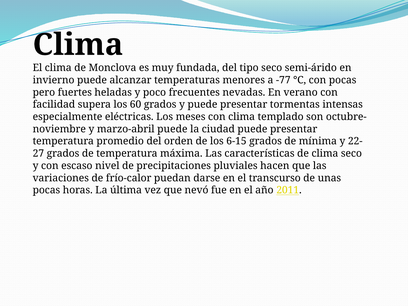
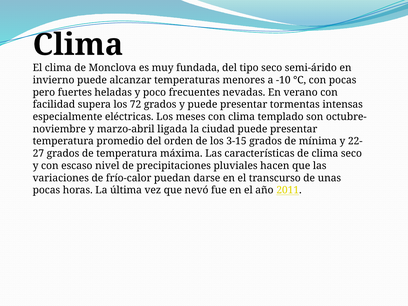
-77: -77 -> -10
60: 60 -> 72
marzo-abril puede: puede -> ligada
6-15: 6-15 -> 3-15
